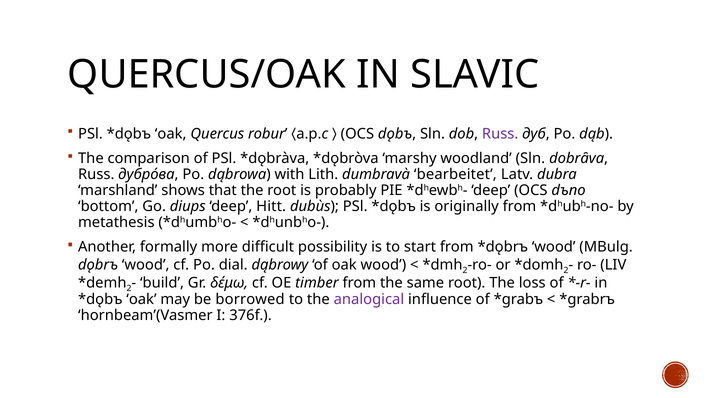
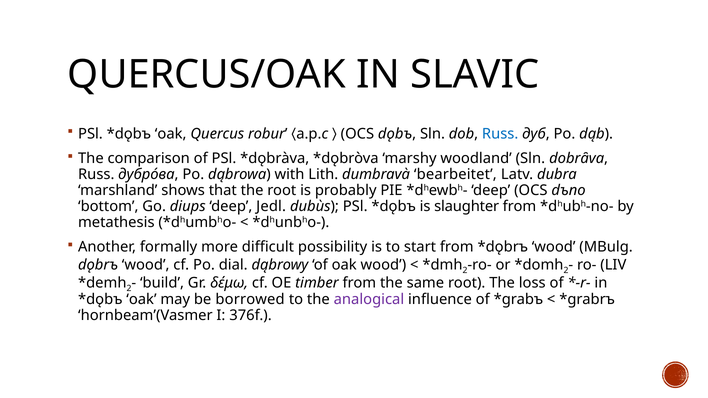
Russ at (500, 134) colour: purple -> blue
Hitt: Hitt -> Jedl
originally: originally -> slaughter
